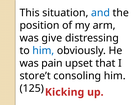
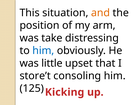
and colour: blue -> orange
give: give -> take
pain: pain -> little
